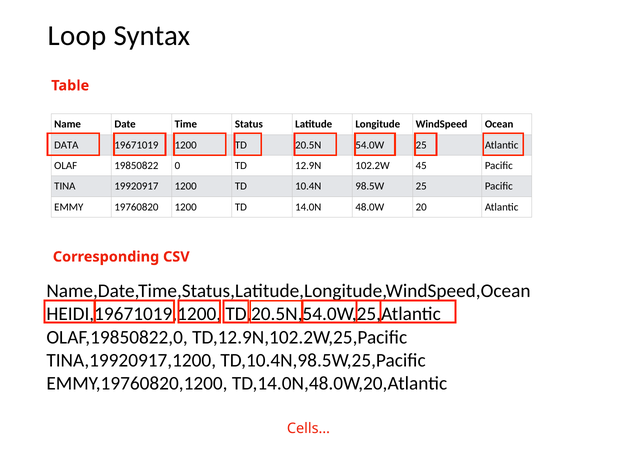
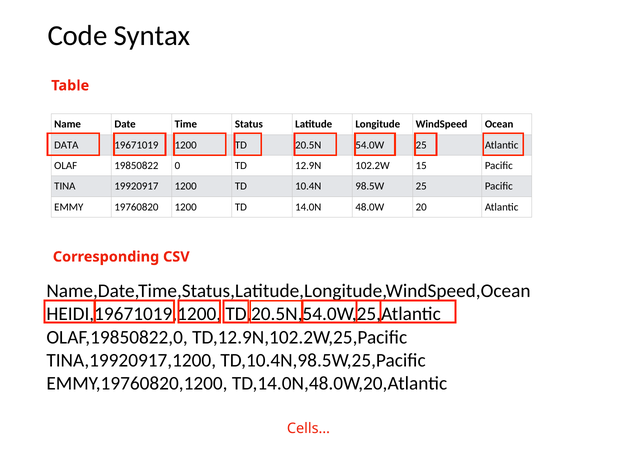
Loop: Loop -> Code
45: 45 -> 15
